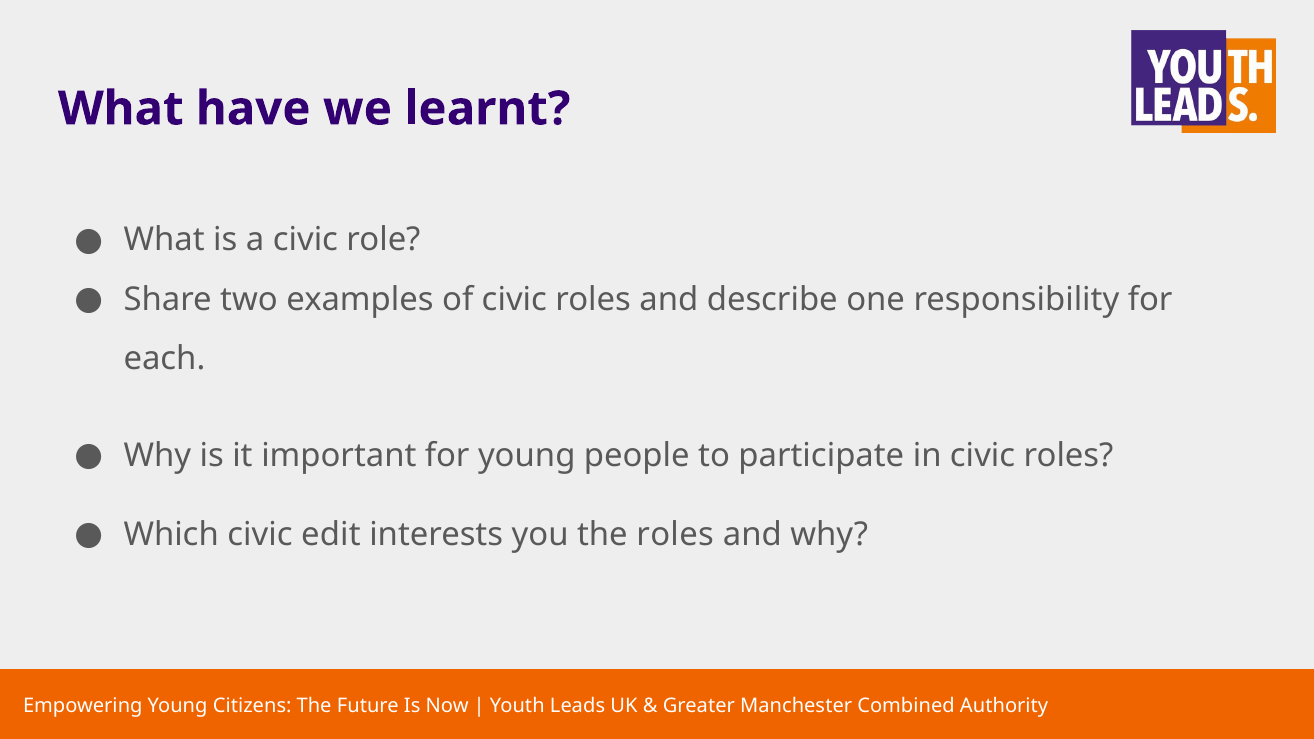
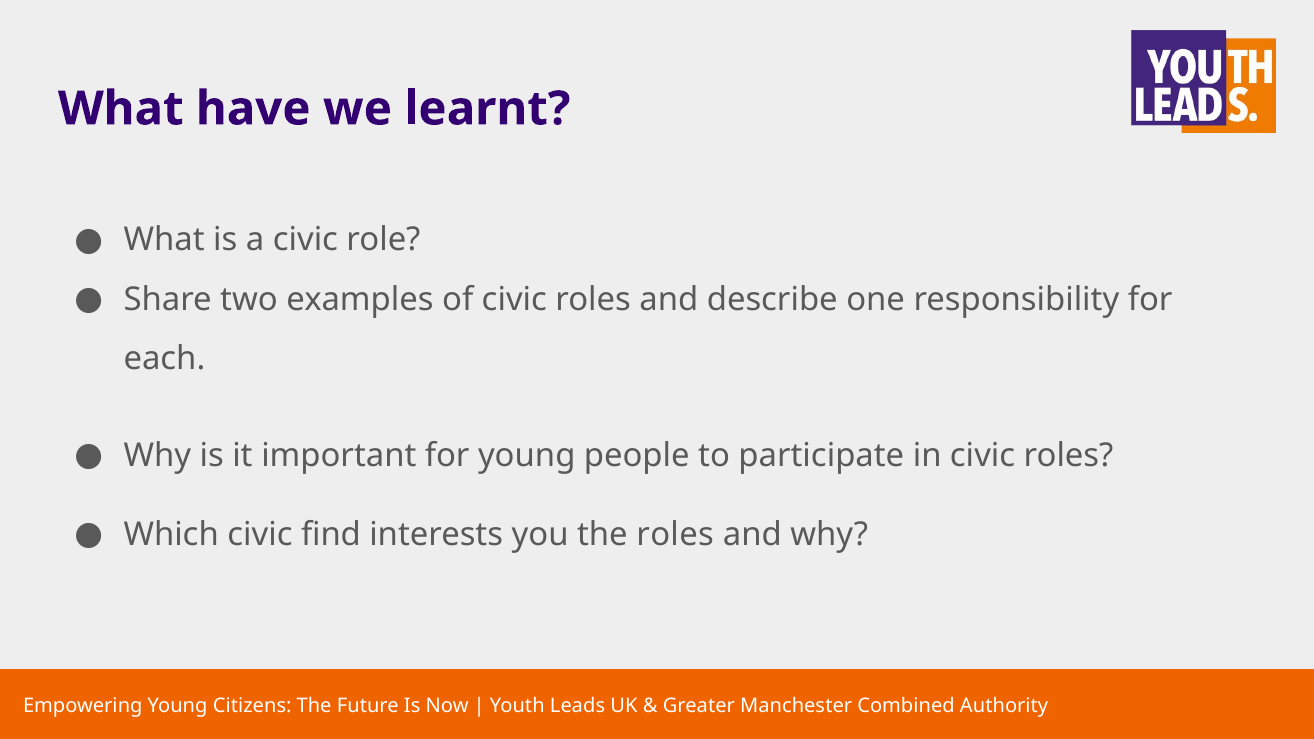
edit: edit -> find
